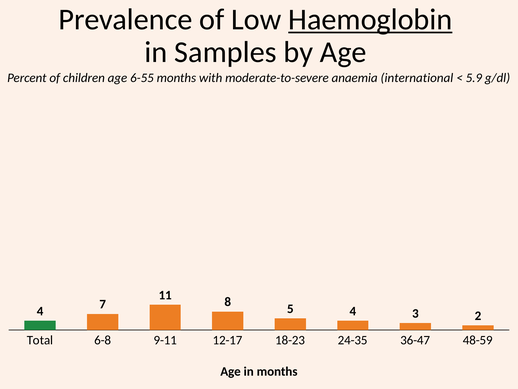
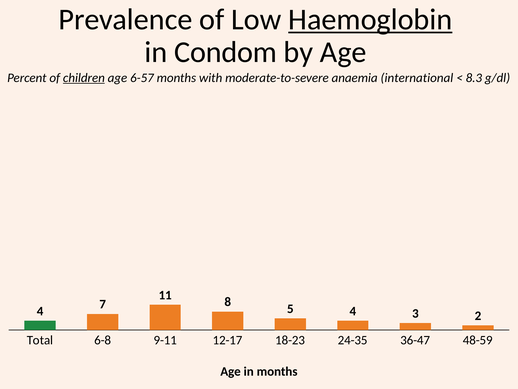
Samples: Samples -> Condom
children underline: none -> present
6-55: 6-55 -> 6-57
5.9: 5.9 -> 8.3
